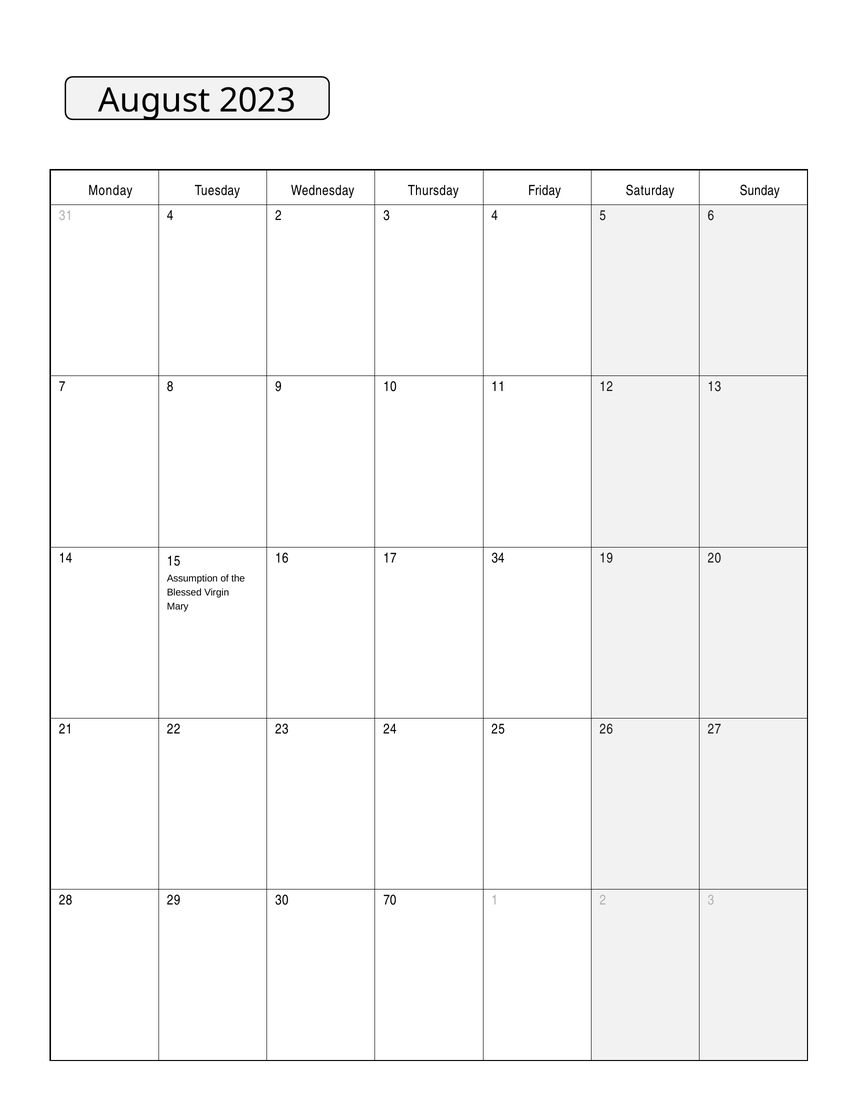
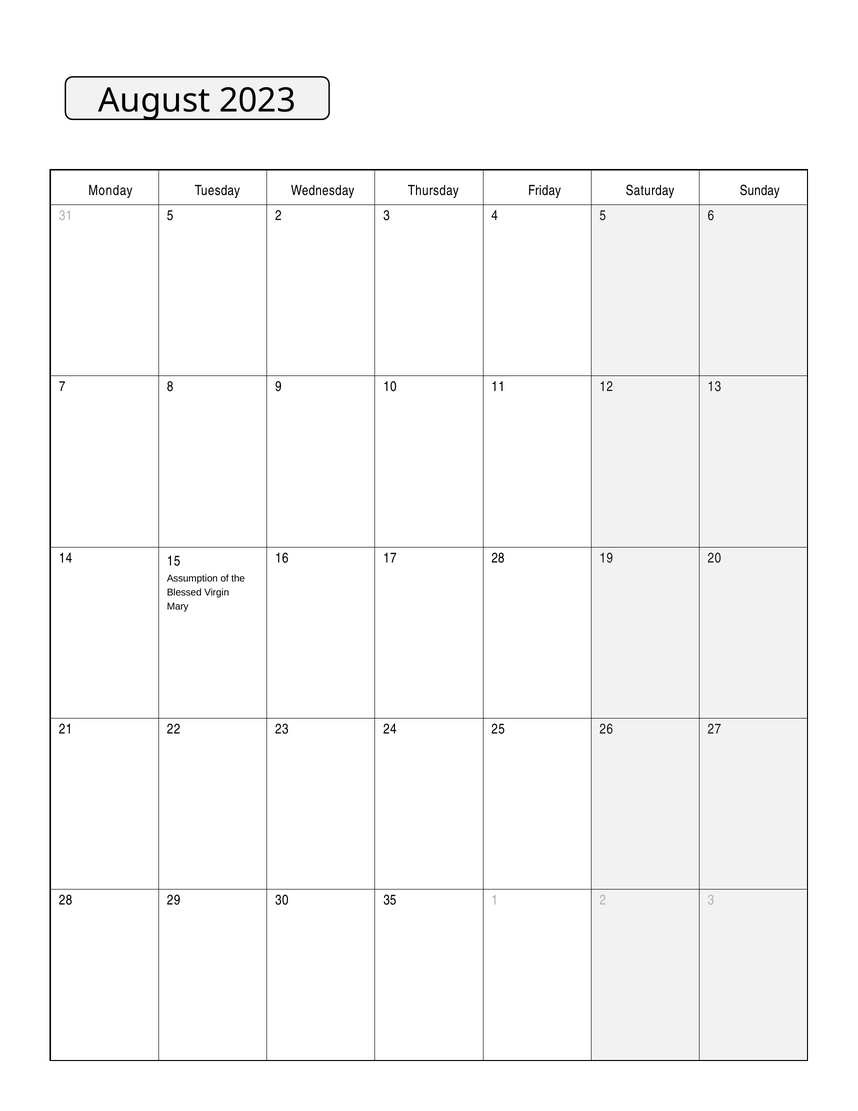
31 4: 4 -> 5
17 34: 34 -> 28
70: 70 -> 35
